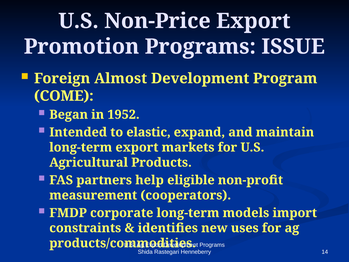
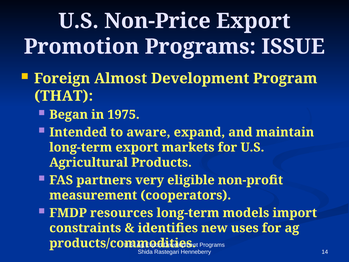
COME: COME -> THAT
1952: 1952 -> 1975
elastic: elastic -> aware
help: help -> very
corporate: corporate -> resources
